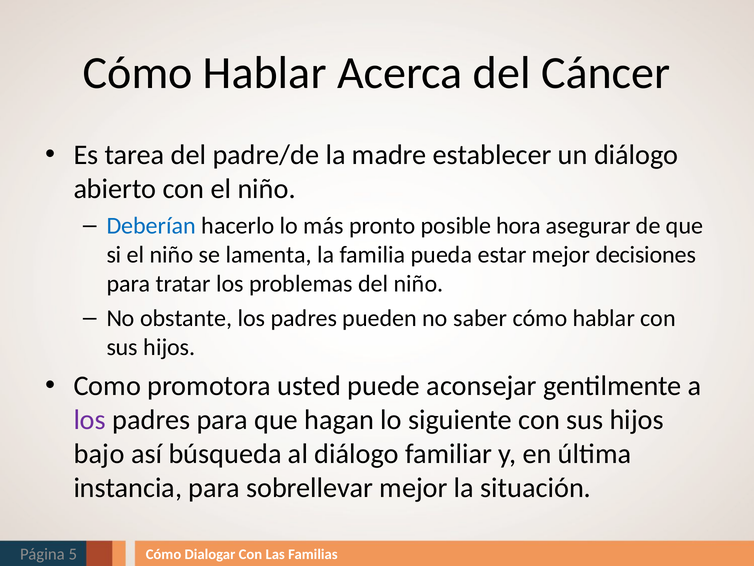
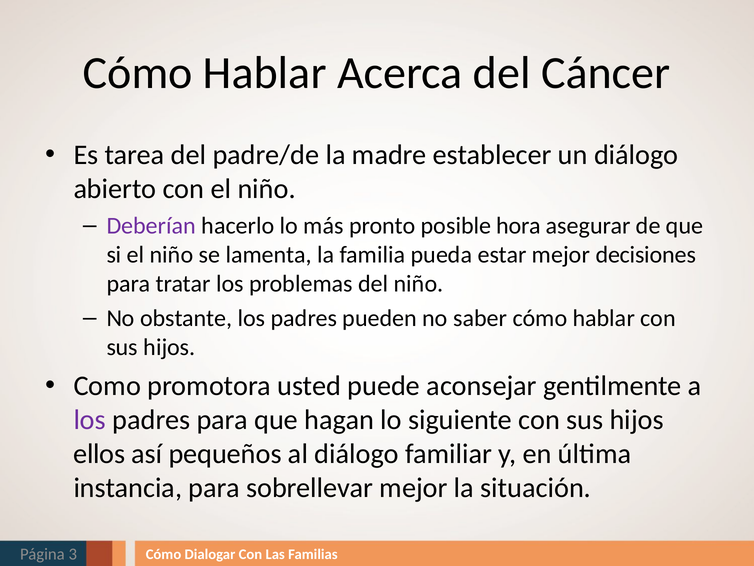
Deberían colour: blue -> purple
bajo: bajo -> ellos
búsqueda: búsqueda -> pequeños
5: 5 -> 3
